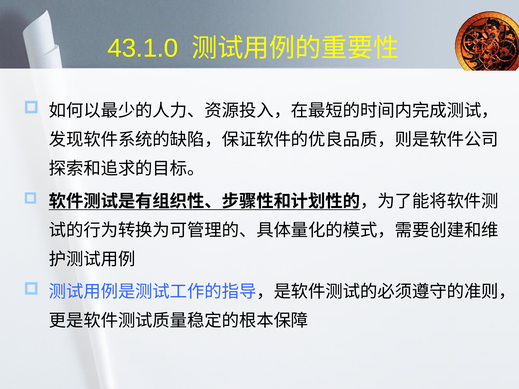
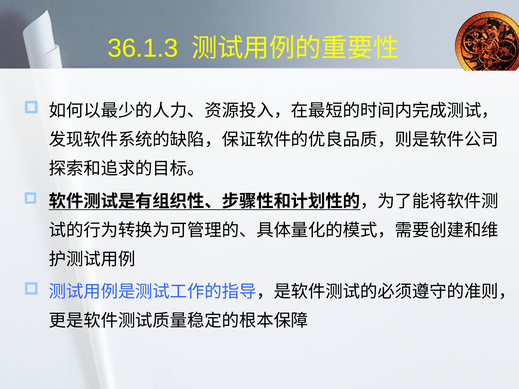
43.1.0: 43.1.0 -> 36.1.3
